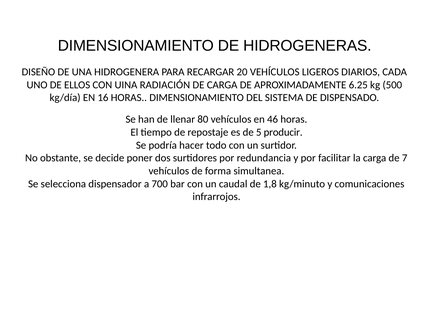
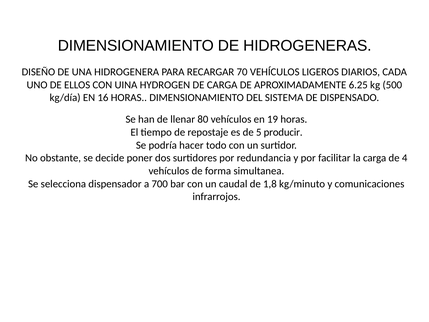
20: 20 -> 70
RADIACIÓN: RADIACIÓN -> HYDROGEN
46: 46 -> 19
7: 7 -> 4
